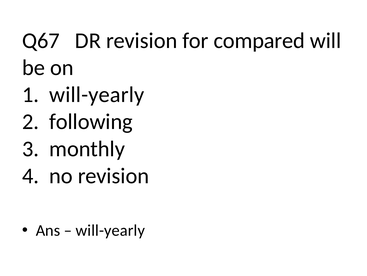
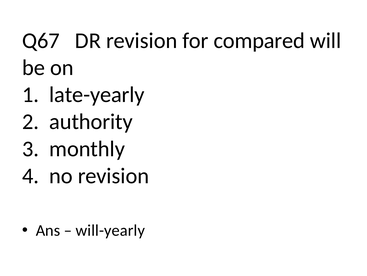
1 will-yearly: will-yearly -> late-yearly
following: following -> authority
